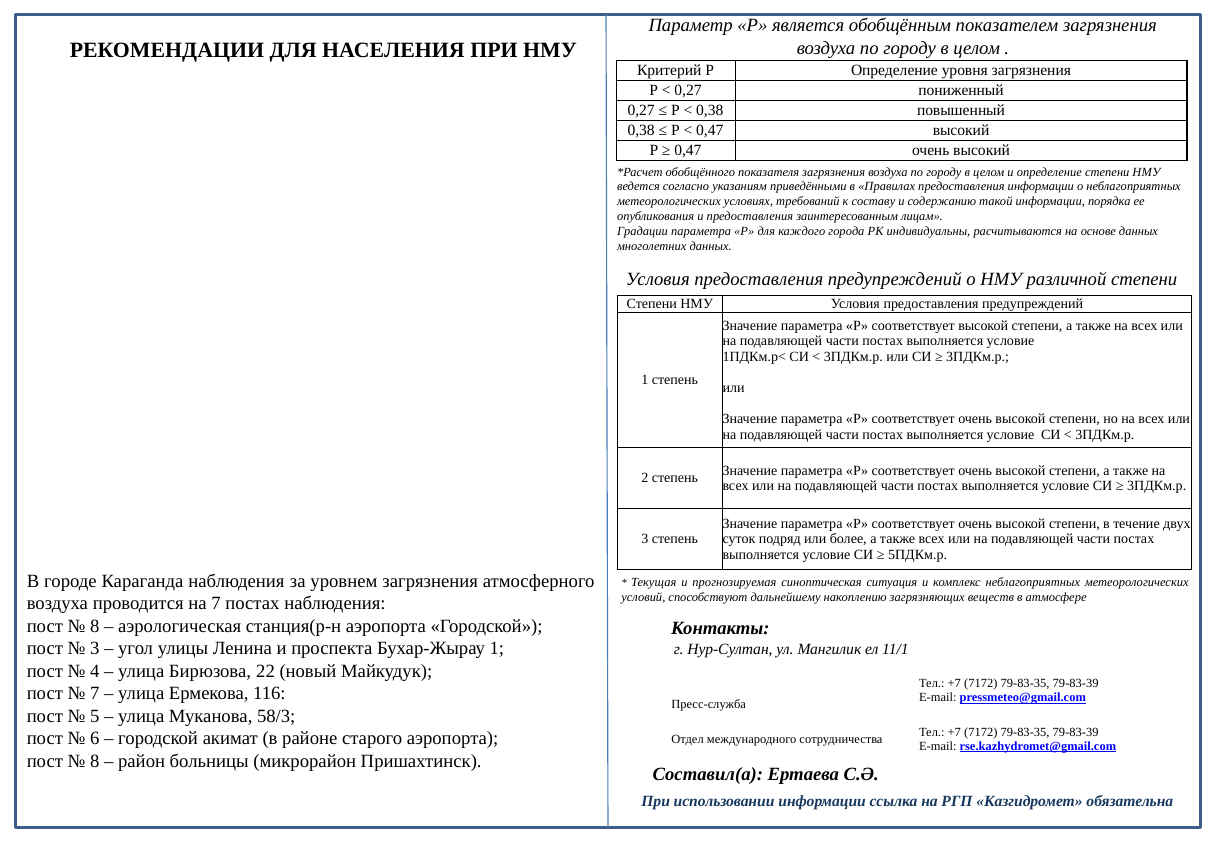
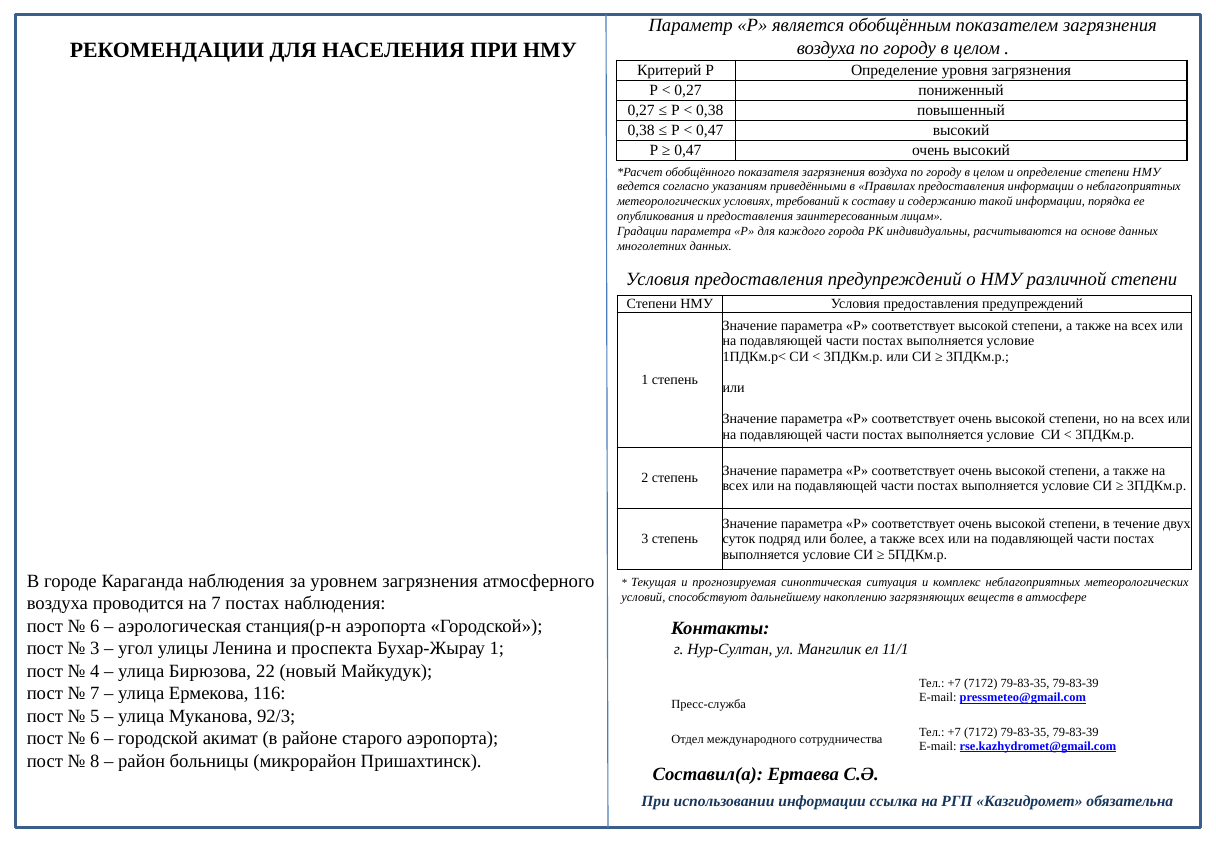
8 at (95, 626): 8 -> 6
58/3: 58/3 -> 92/3
